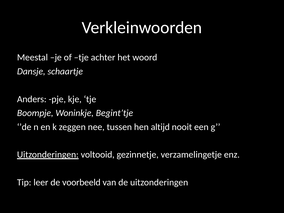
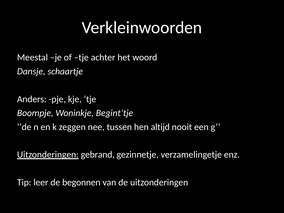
voltooid: voltooid -> gebrand
voorbeeld: voorbeeld -> begonnen
